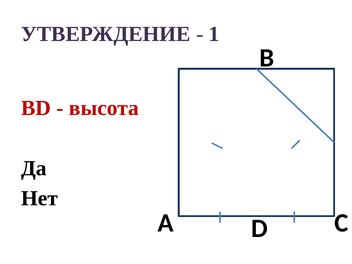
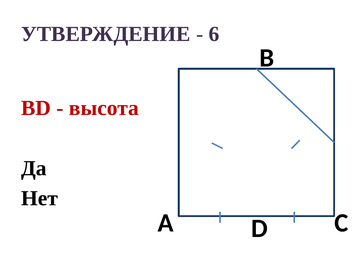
1: 1 -> 6
